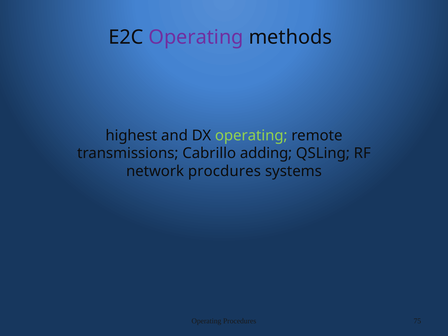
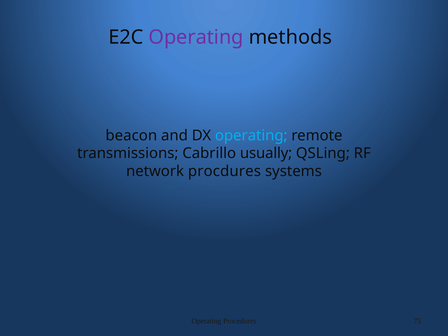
highest: highest -> beacon
operating at (251, 135) colour: light green -> light blue
adding: adding -> usually
